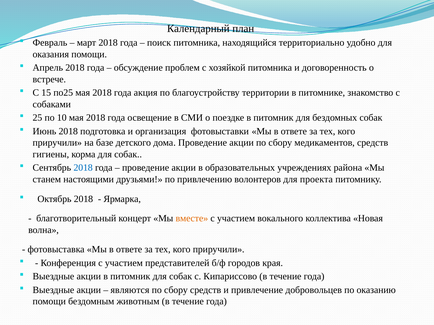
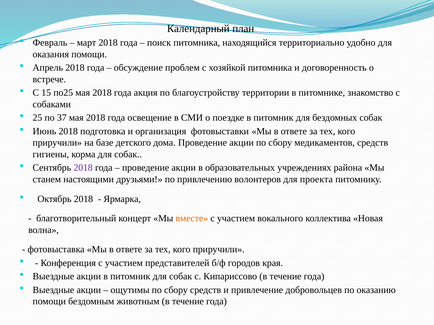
10: 10 -> 37
2018 at (83, 168) colour: blue -> purple
являются: являются -> ощутимы
